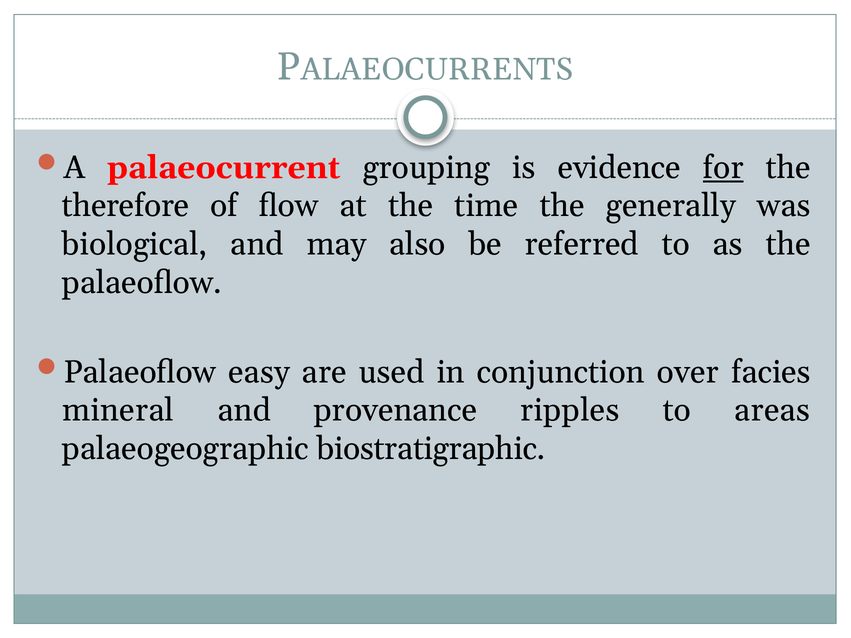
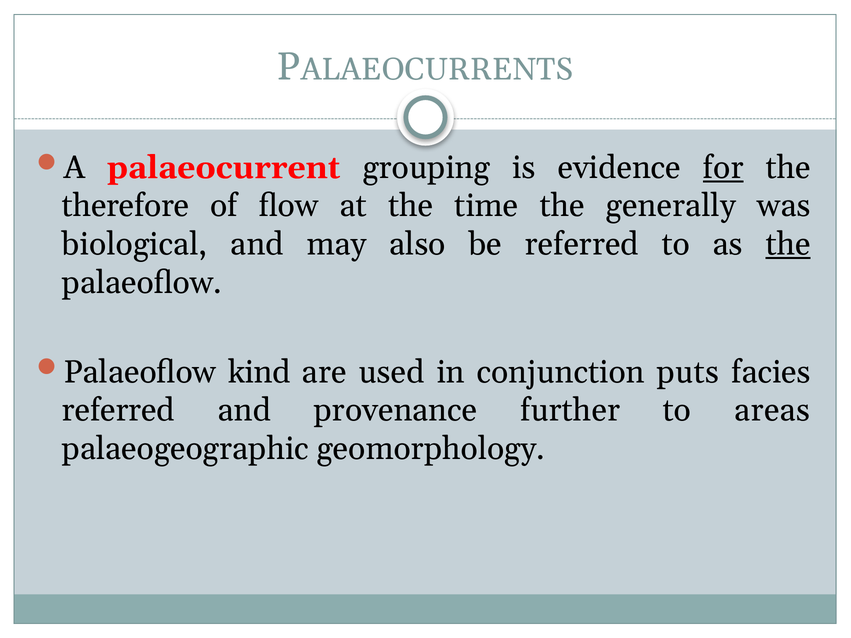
the at (788, 244) underline: none -> present
easy: easy -> kind
over: over -> puts
mineral at (118, 410): mineral -> referred
ripples: ripples -> further
biostratigraphic: biostratigraphic -> geomorphology
